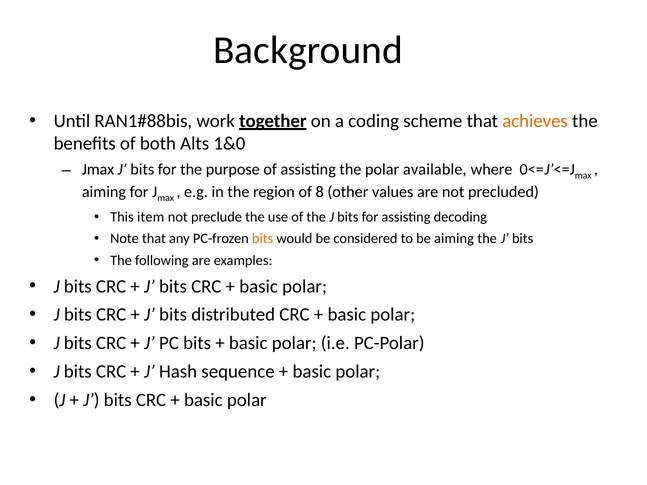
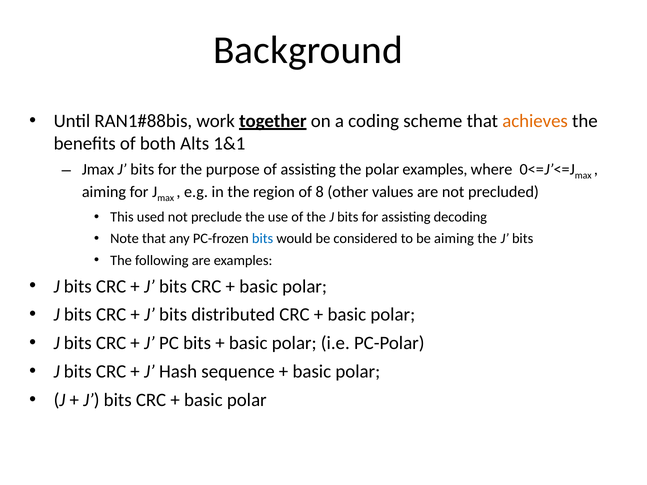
1&0: 1&0 -> 1&1
polar available: available -> examples
item: item -> used
bits at (263, 239) colour: orange -> blue
